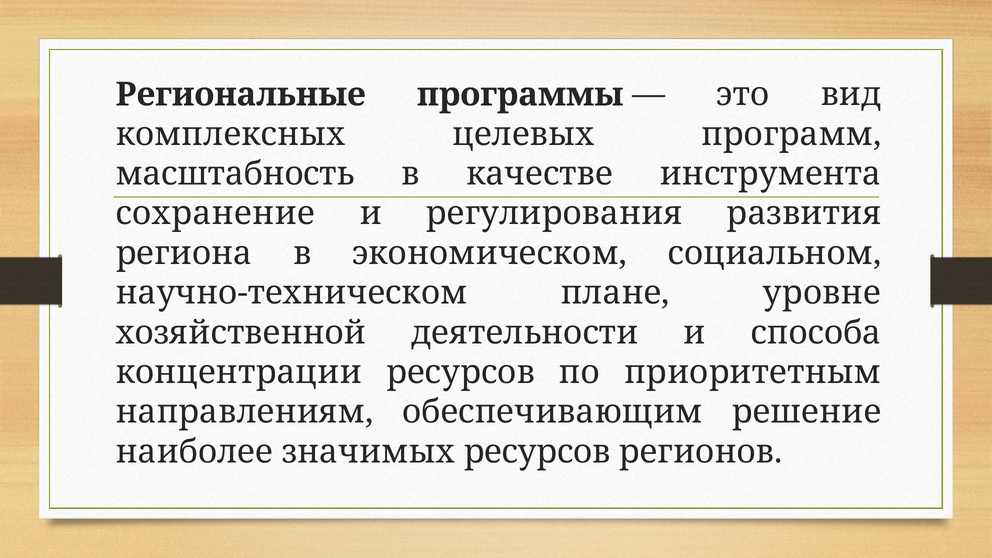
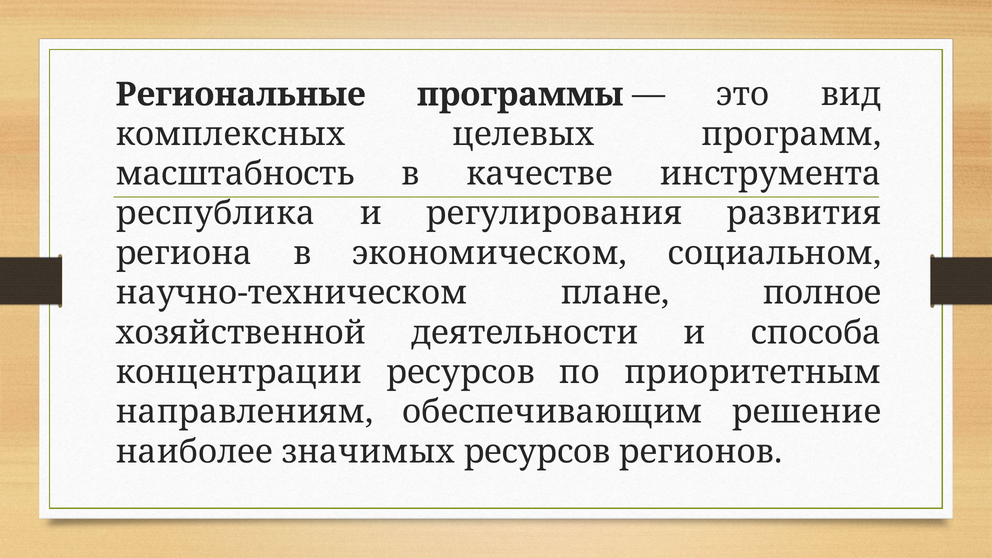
сохранение: сохранение -> республика
уровне: уровне -> полное
